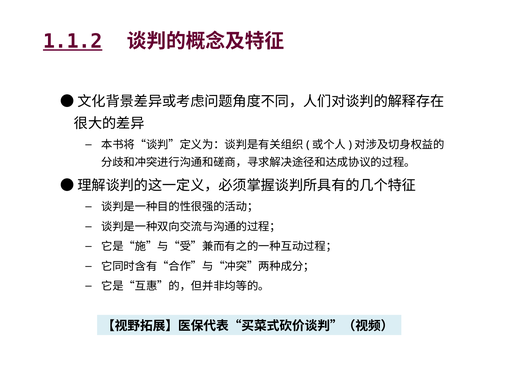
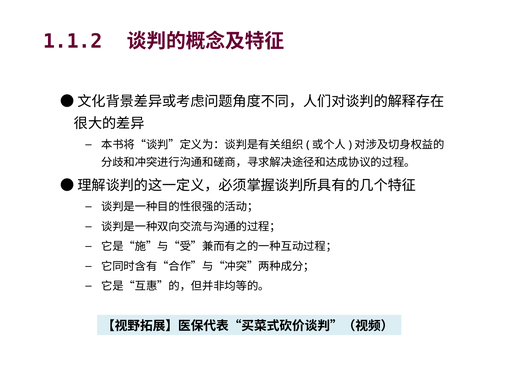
1.1.2 underline: present -> none
